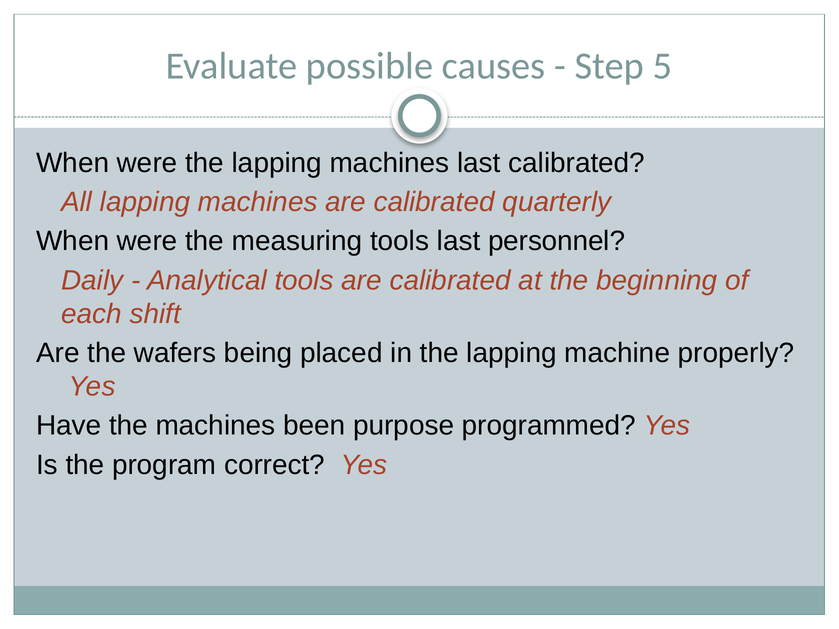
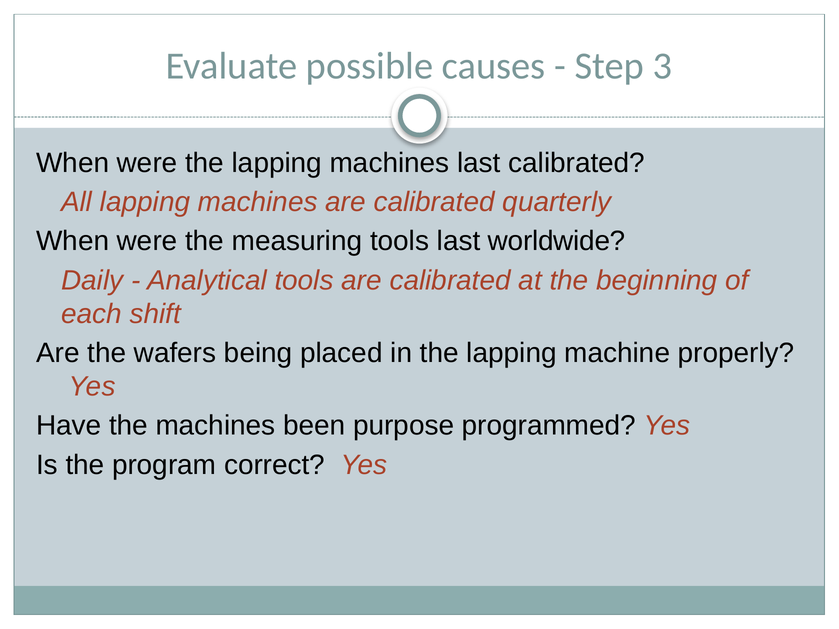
5: 5 -> 3
personnel: personnel -> worldwide
